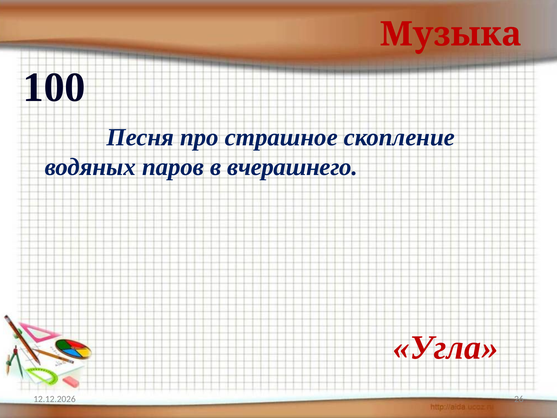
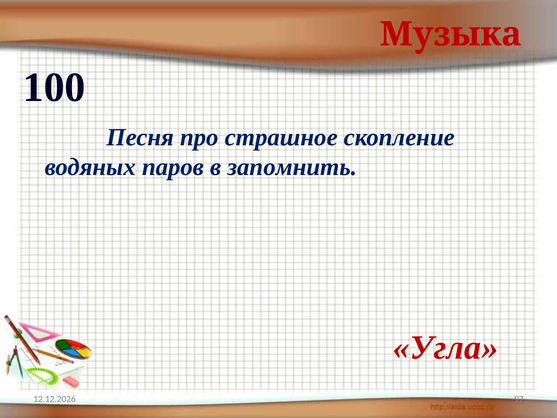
вчерашнего: вчерашнего -> запомнить
26: 26 -> 97
